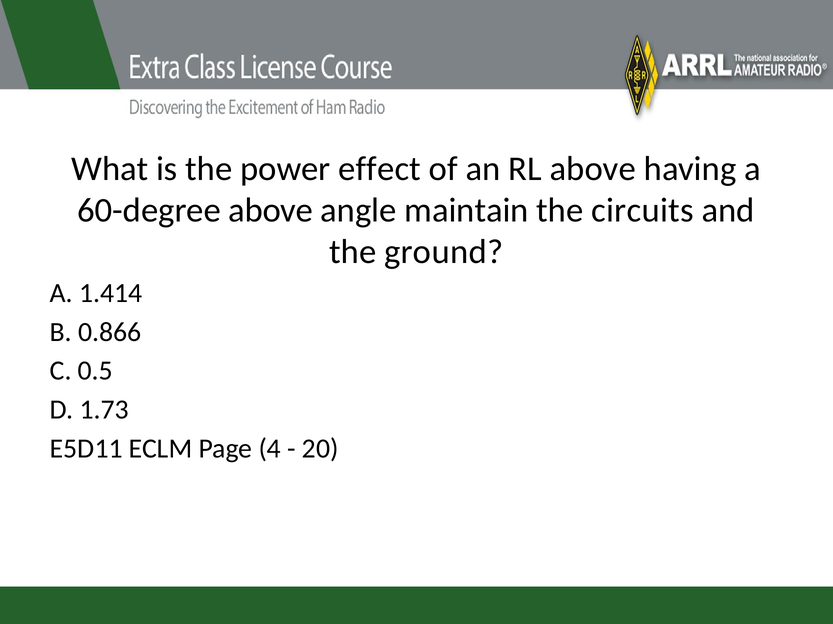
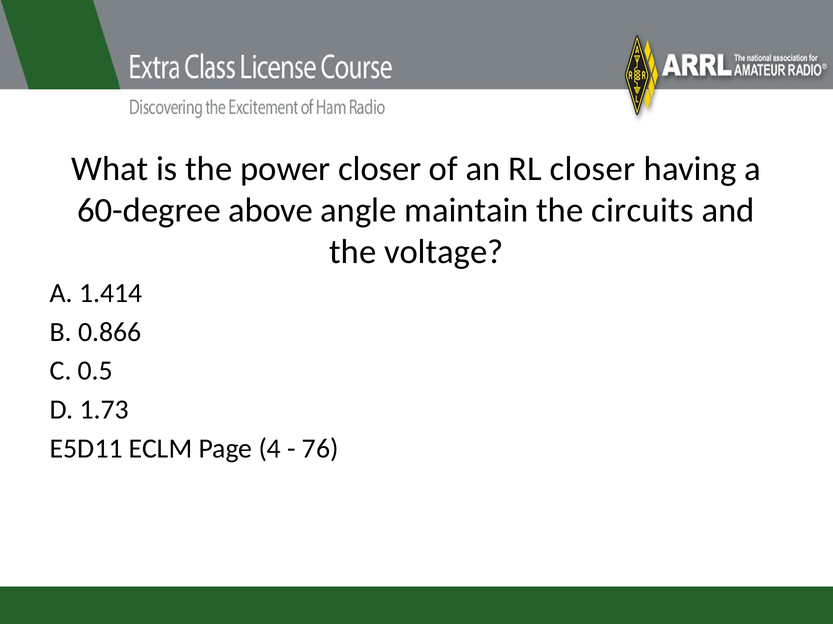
power effect: effect -> closer
RL above: above -> closer
ground: ground -> voltage
20: 20 -> 76
